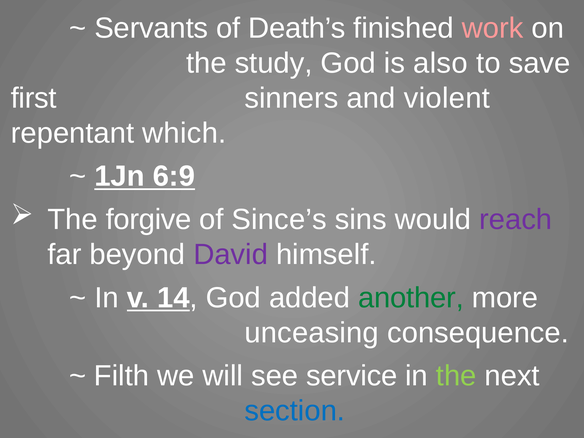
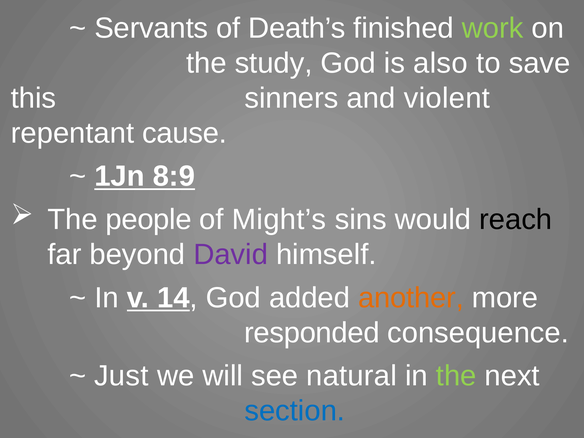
work colour: pink -> light green
first: first -> this
which: which -> cause
6:9: 6:9 -> 8:9
forgive: forgive -> people
Since’s: Since’s -> Might’s
reach colour: purple -> black
another colour: green -> orange
unceasing: unceasing -> responded
Filth: Filth -> Just
service: service -> natural
